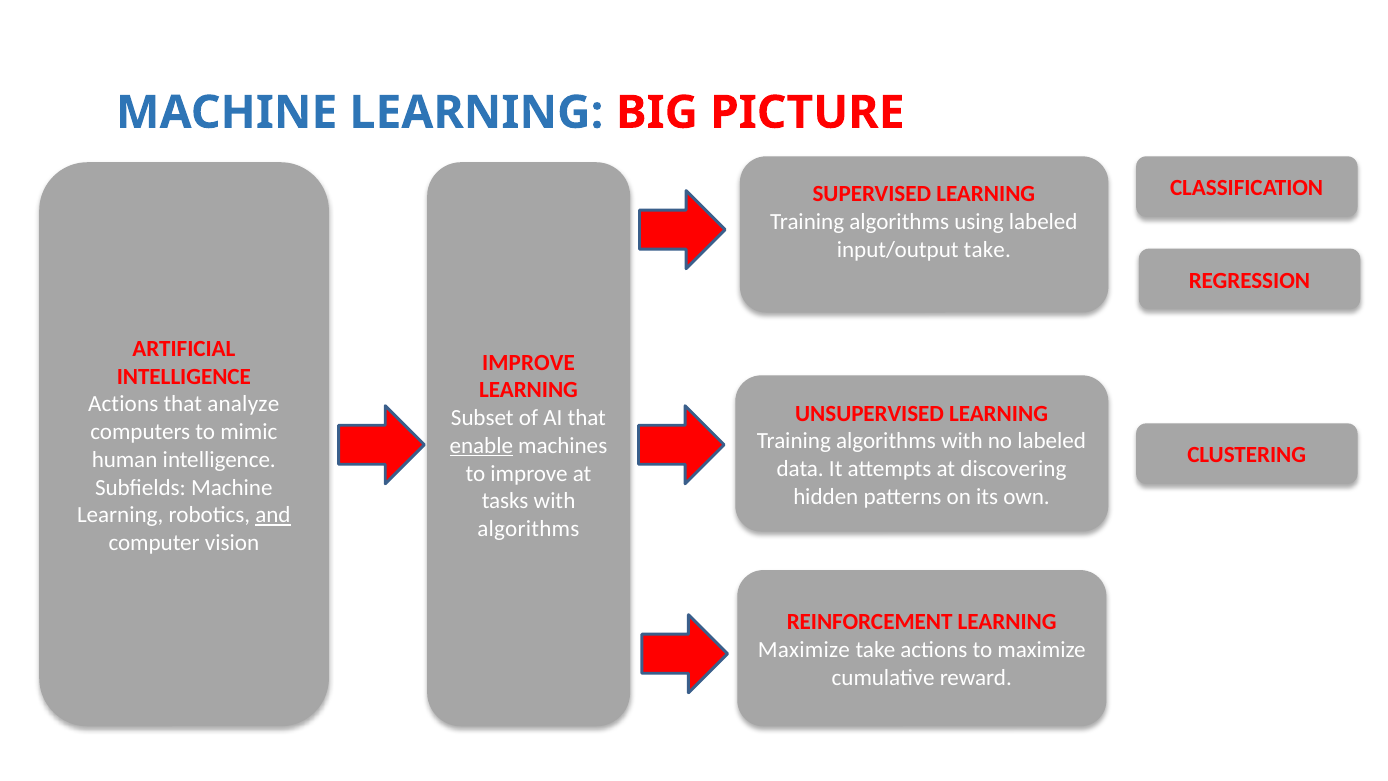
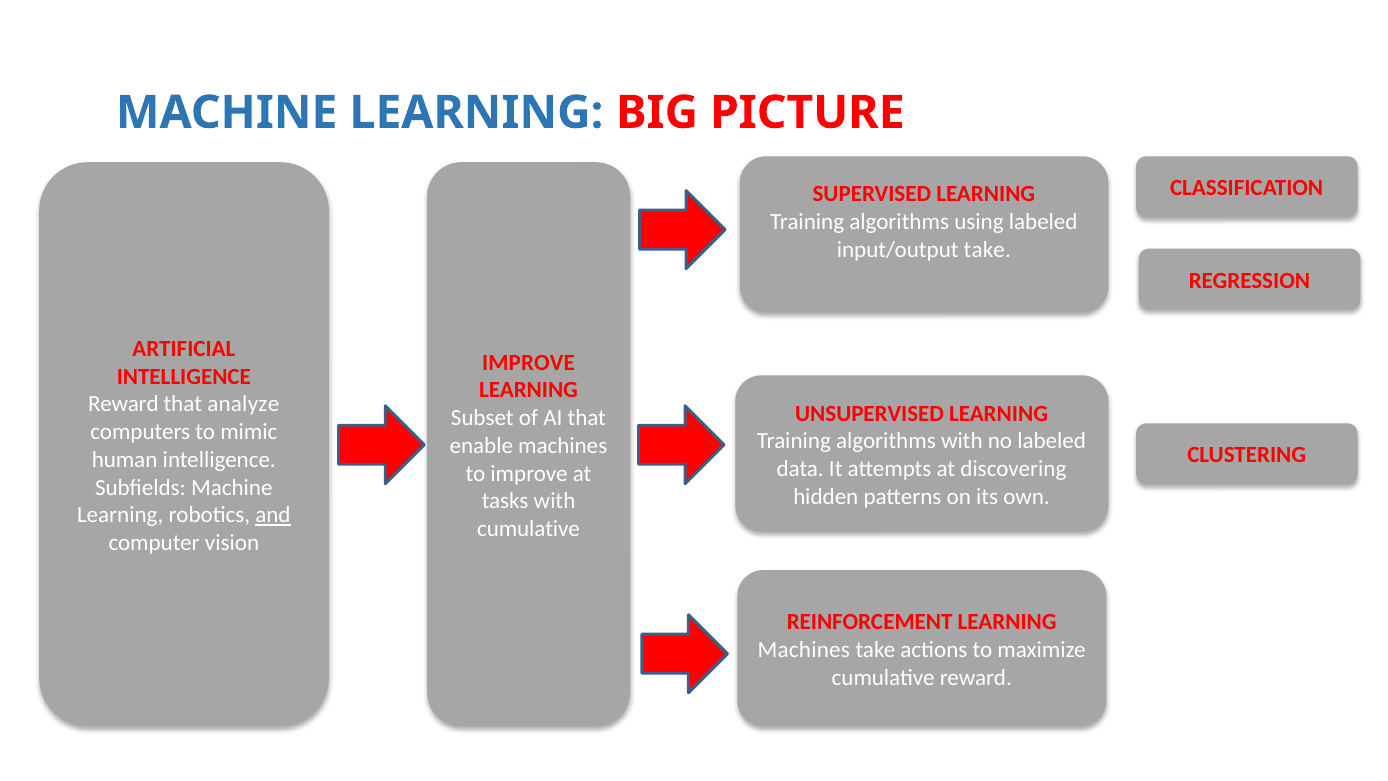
Actions at (123, 404): Actions -> Reward
enable underline: present -> none
algorithms at (528, 529): algorithms -> cumulative
Maximize at (804, 650): Maximize -> Machines
